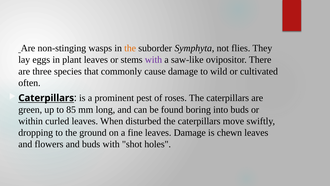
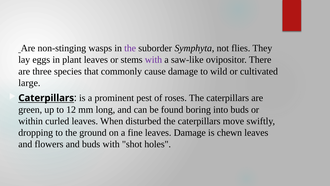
the at (130, 48) colour: orange -> purple
often: often -> large
85: 85 -> 12
